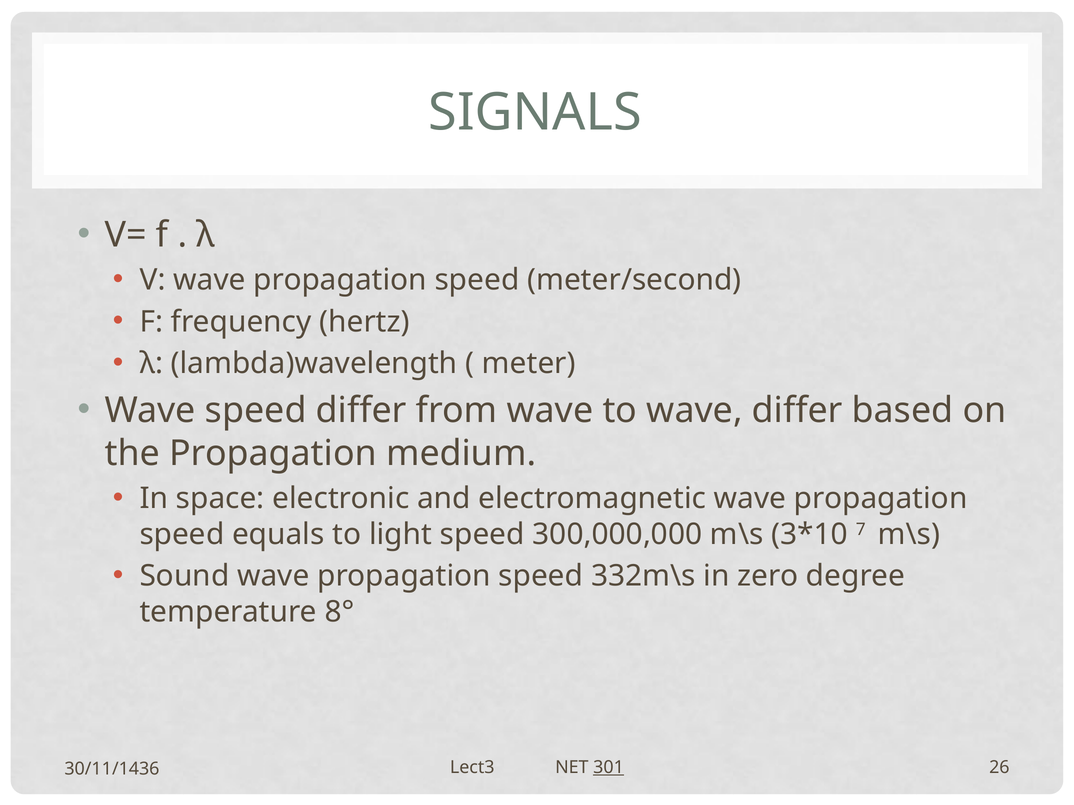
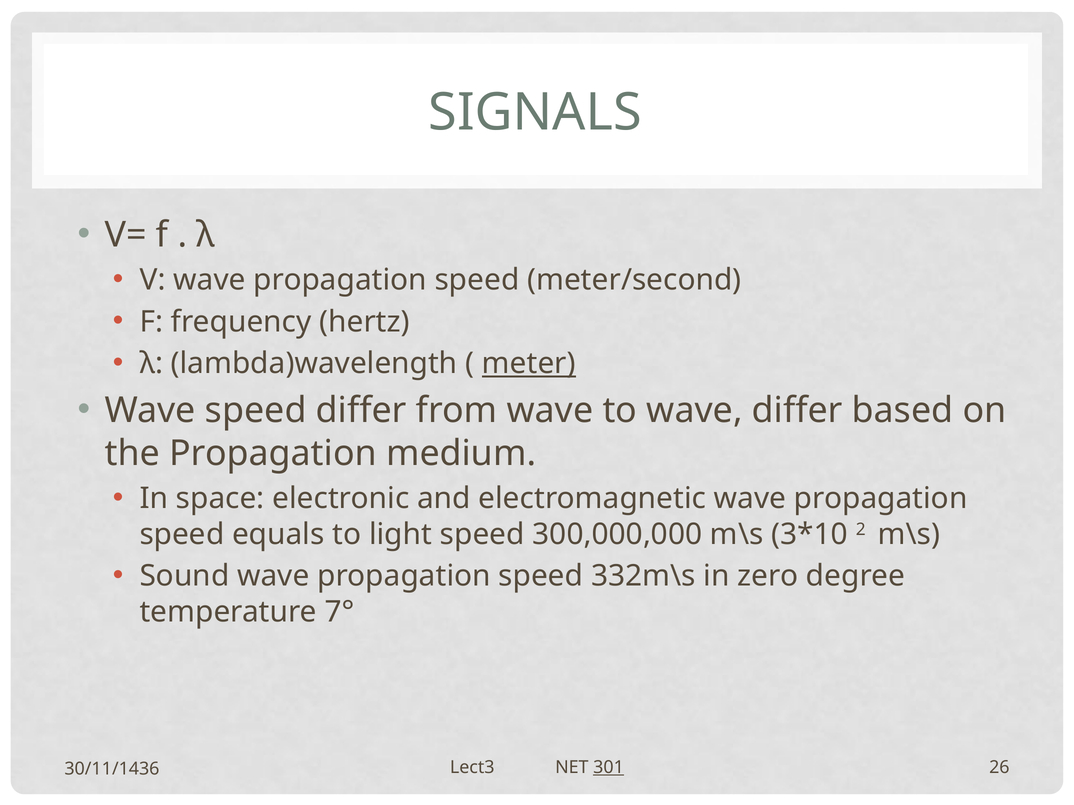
meter underline: none -> present
7: 7 -> 2
8°: 8° -> 7°
